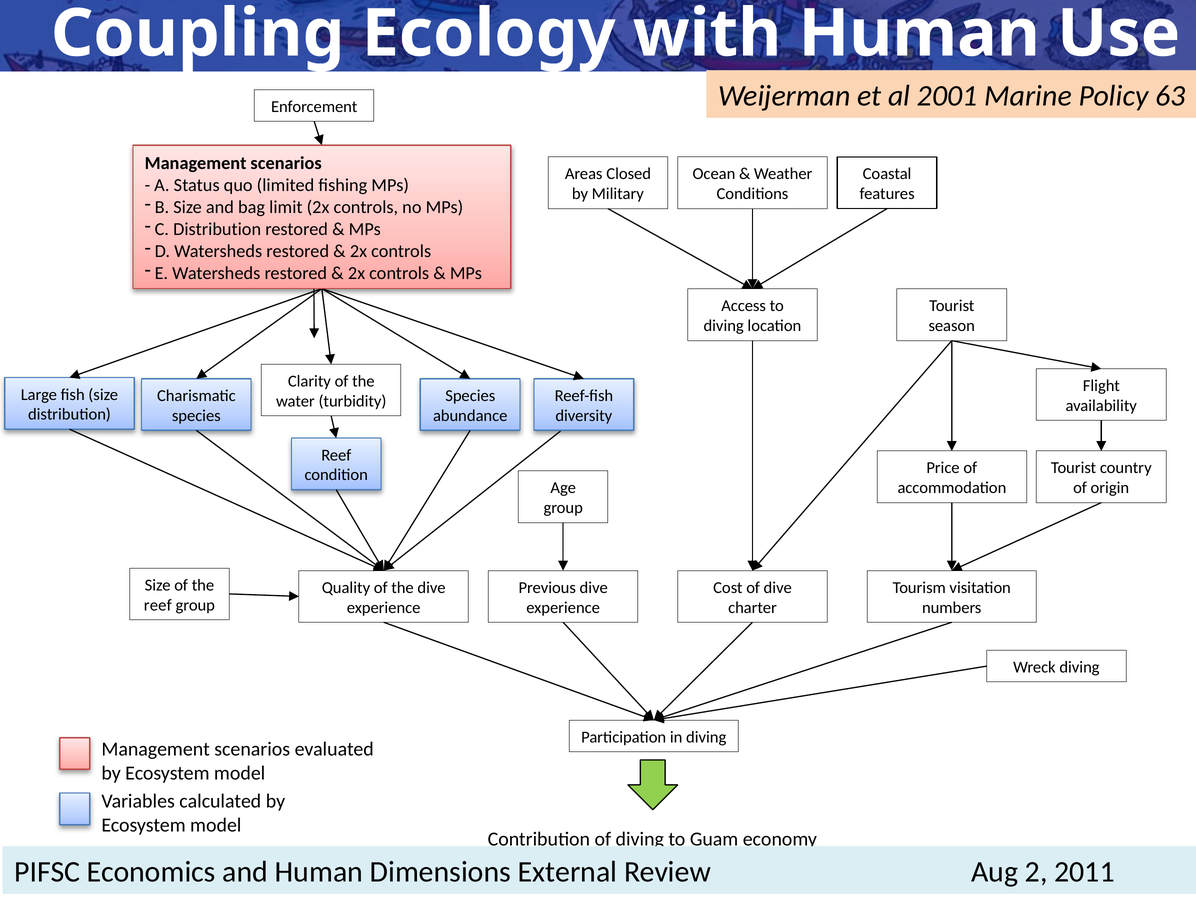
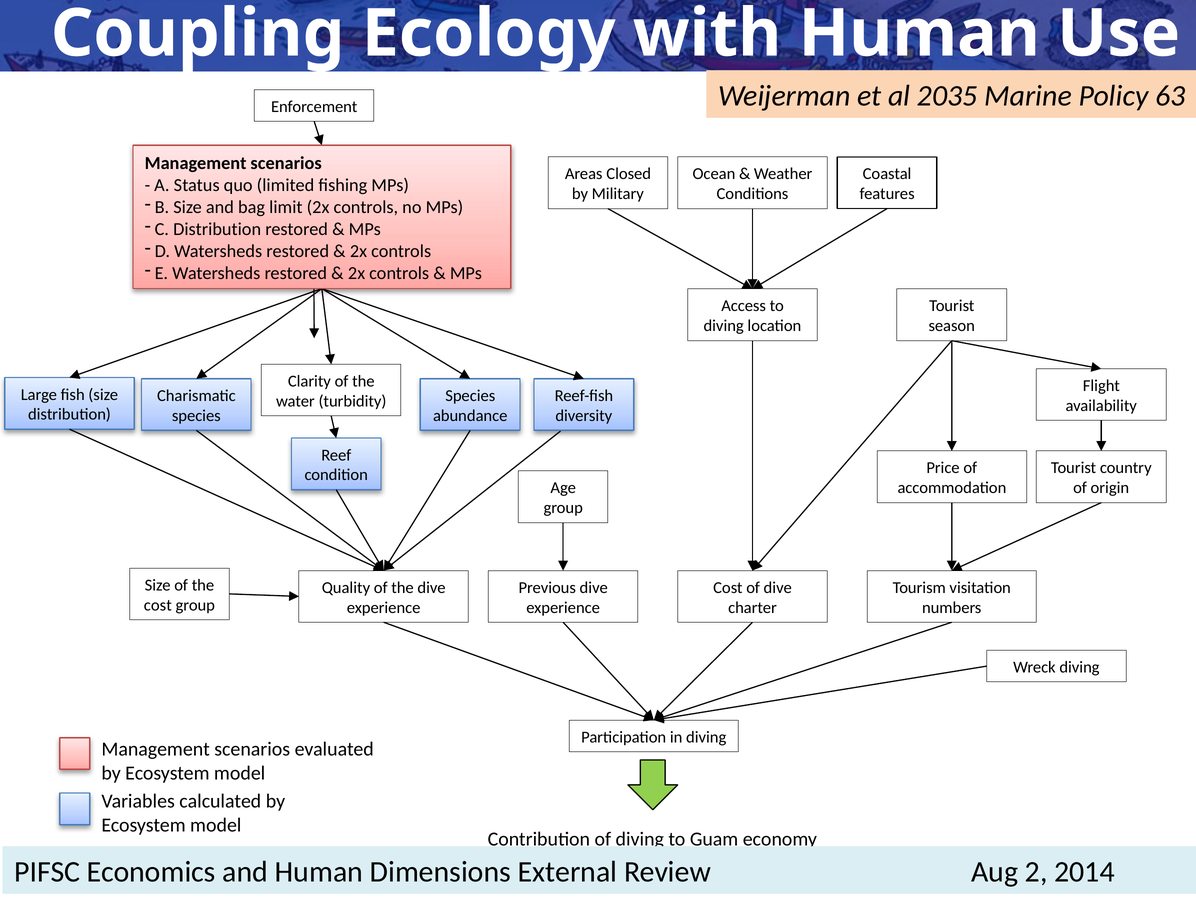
2001: 2001 -> 2035
reef at (158, 605): reef -> cost
2011: 2011 -> 2014
